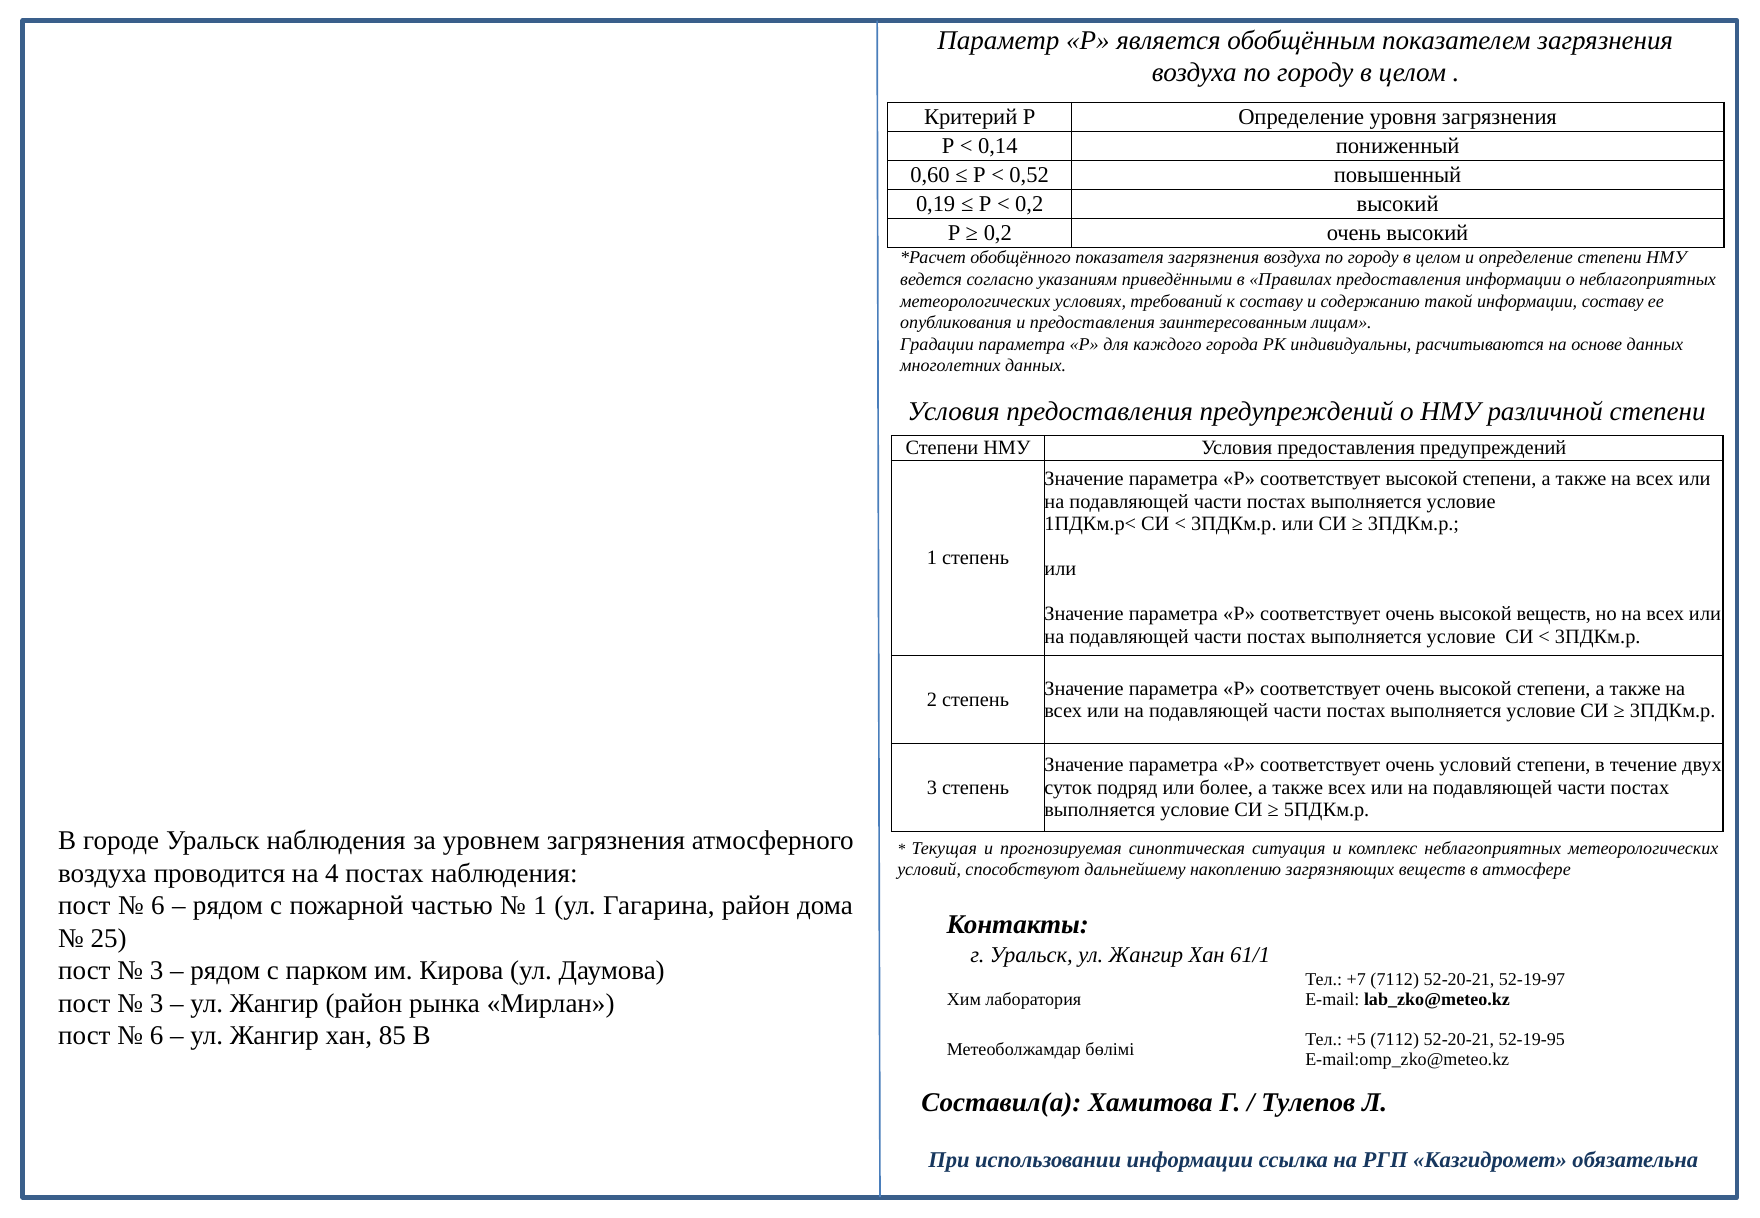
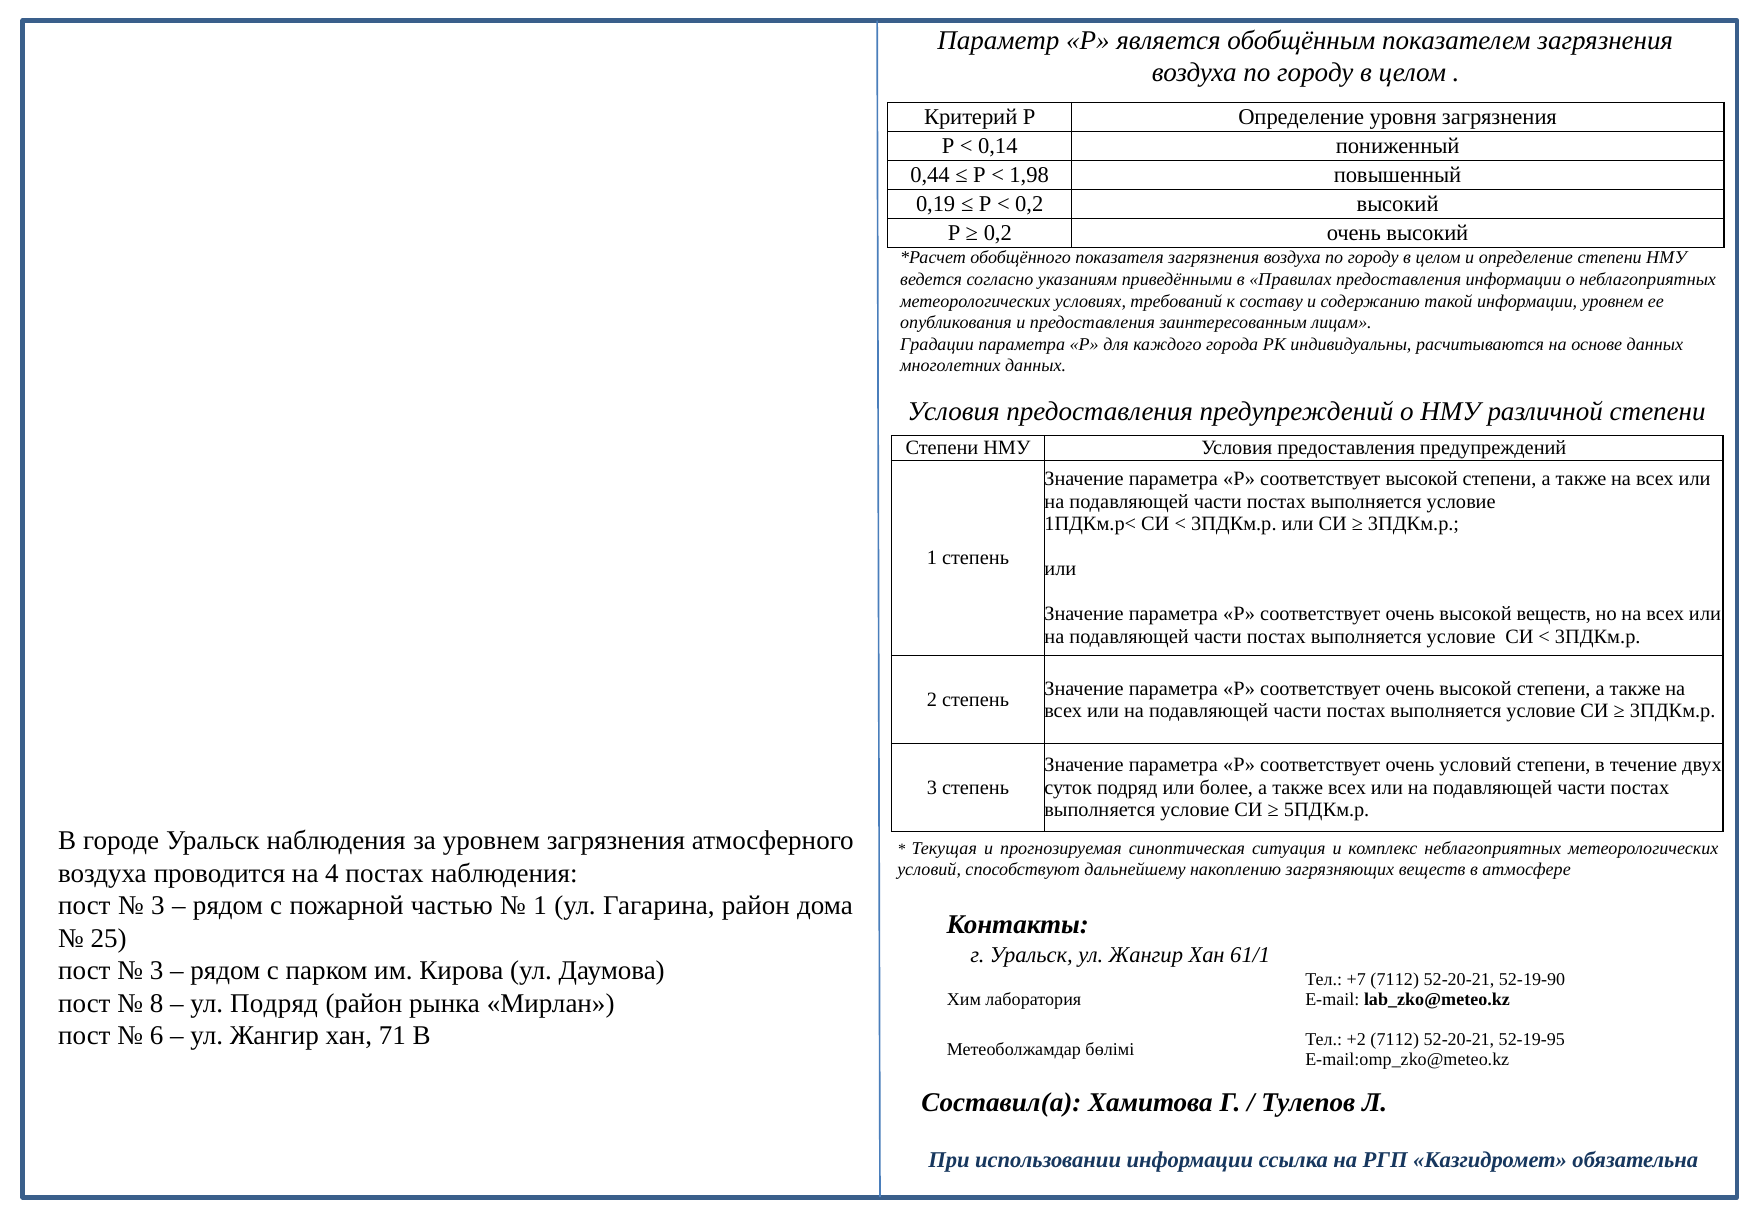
0,60: 0,60 -> 0,44
0,52: 0,52 -> 1,98
информации составу: составу -> уровнем
6 at (158, 906): 6 -> 3
52-19-97: 52-19-97 -> 52-19-90
3 at (157, 1004): 3 -> 8
Жангир at (274, 1004): Жангир -> Подряд
85: 85 -> 71
+5: +5 -> +2
